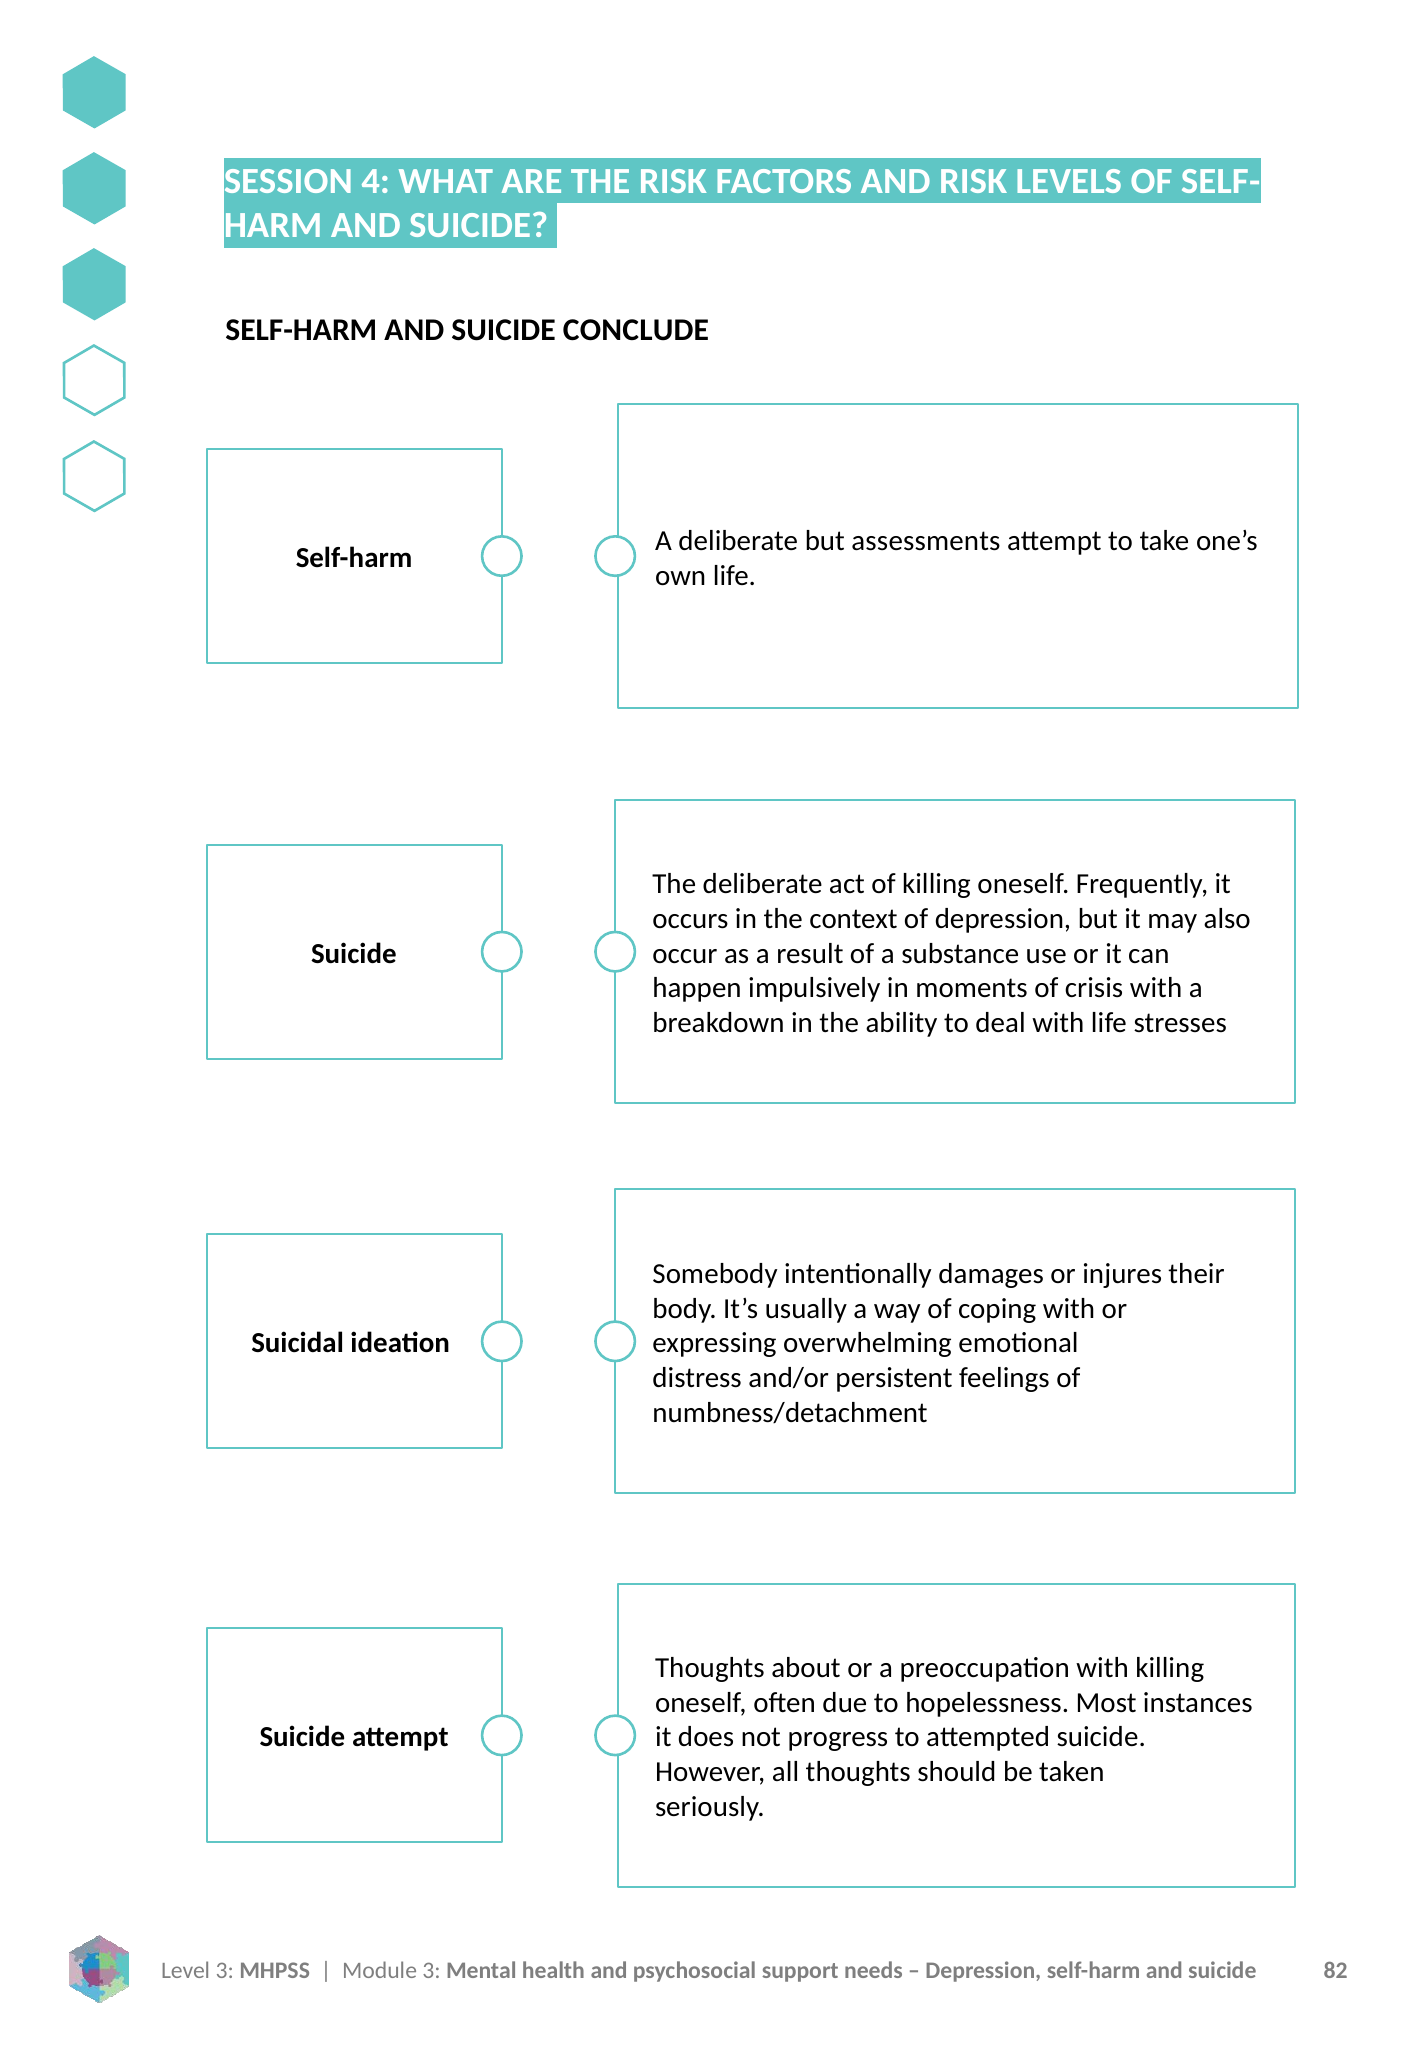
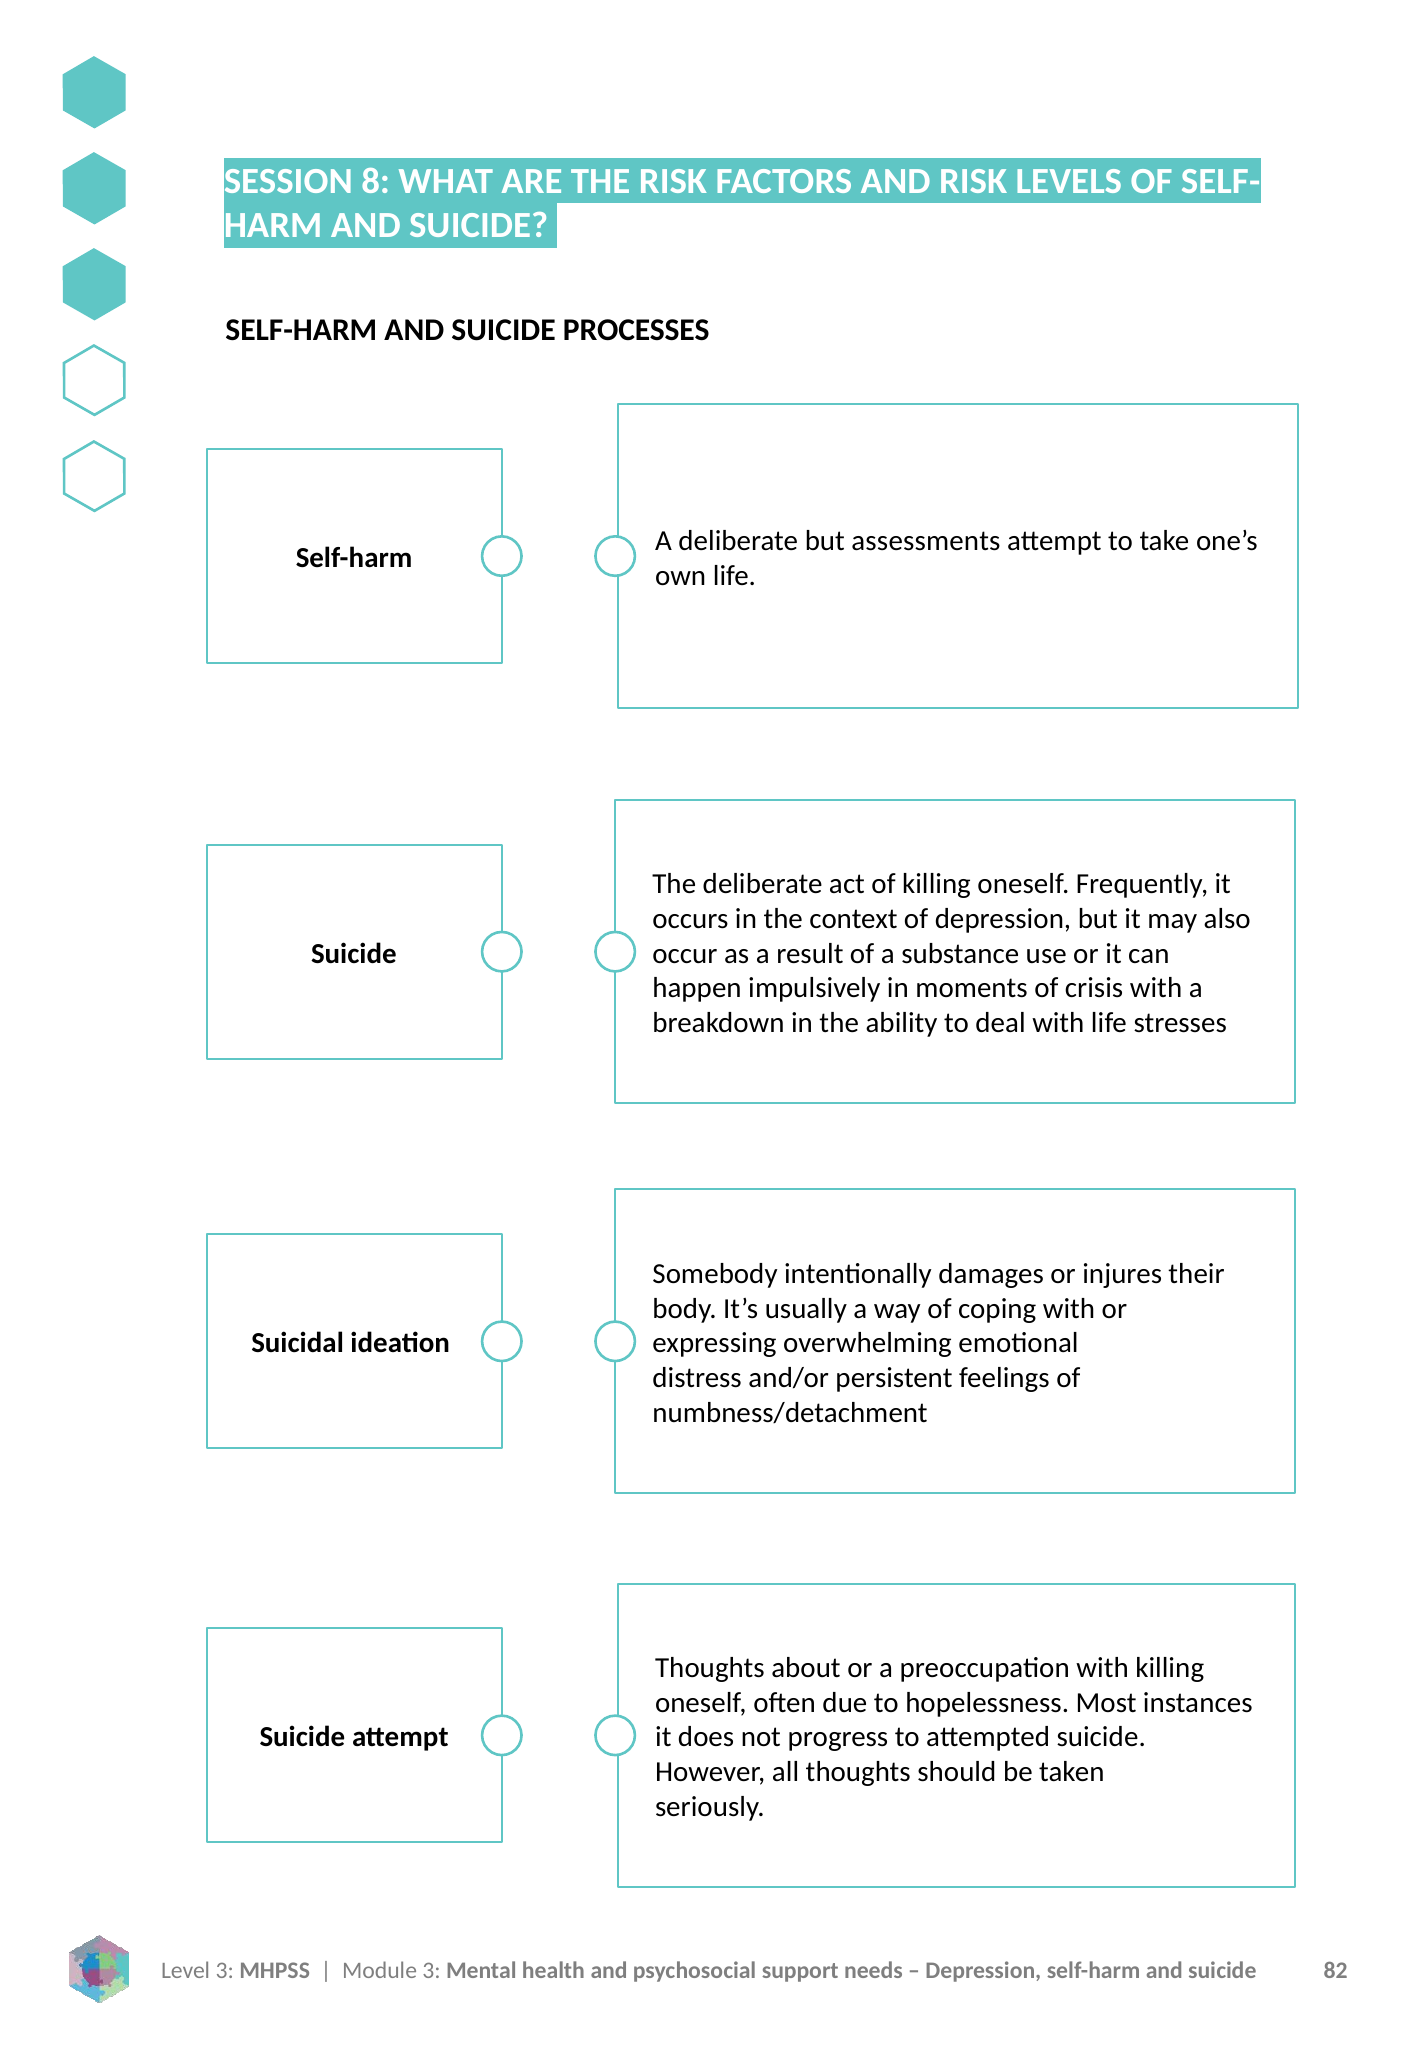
4: 4 -> 8
CONCLUDE: CONCLUDE -> PROCESSES
